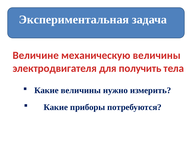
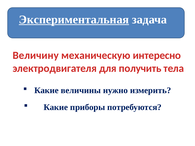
Экспериментальная underline: none -> present
Величине: Величине -> Величину
механическую величины: величины -> интересно
